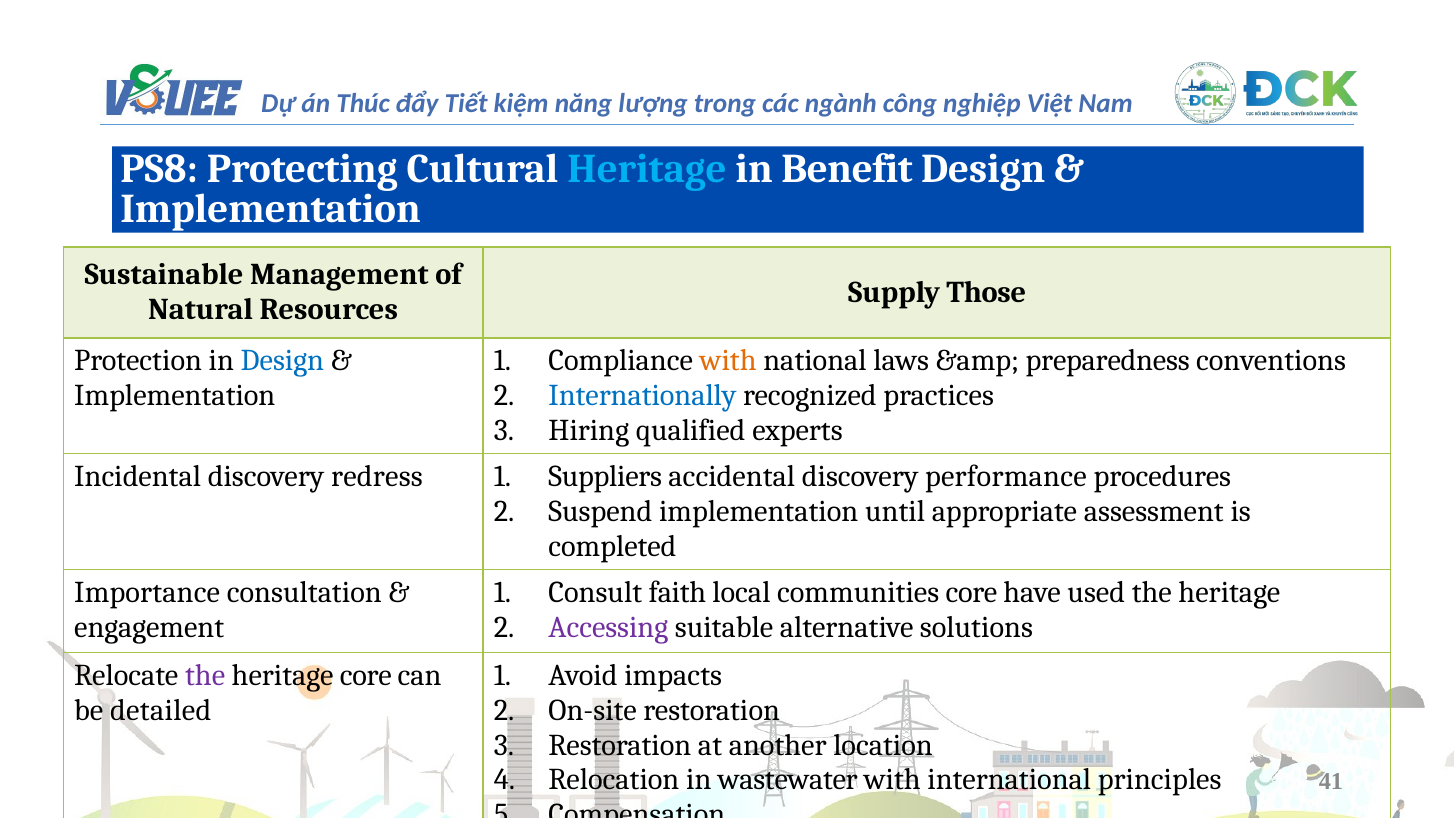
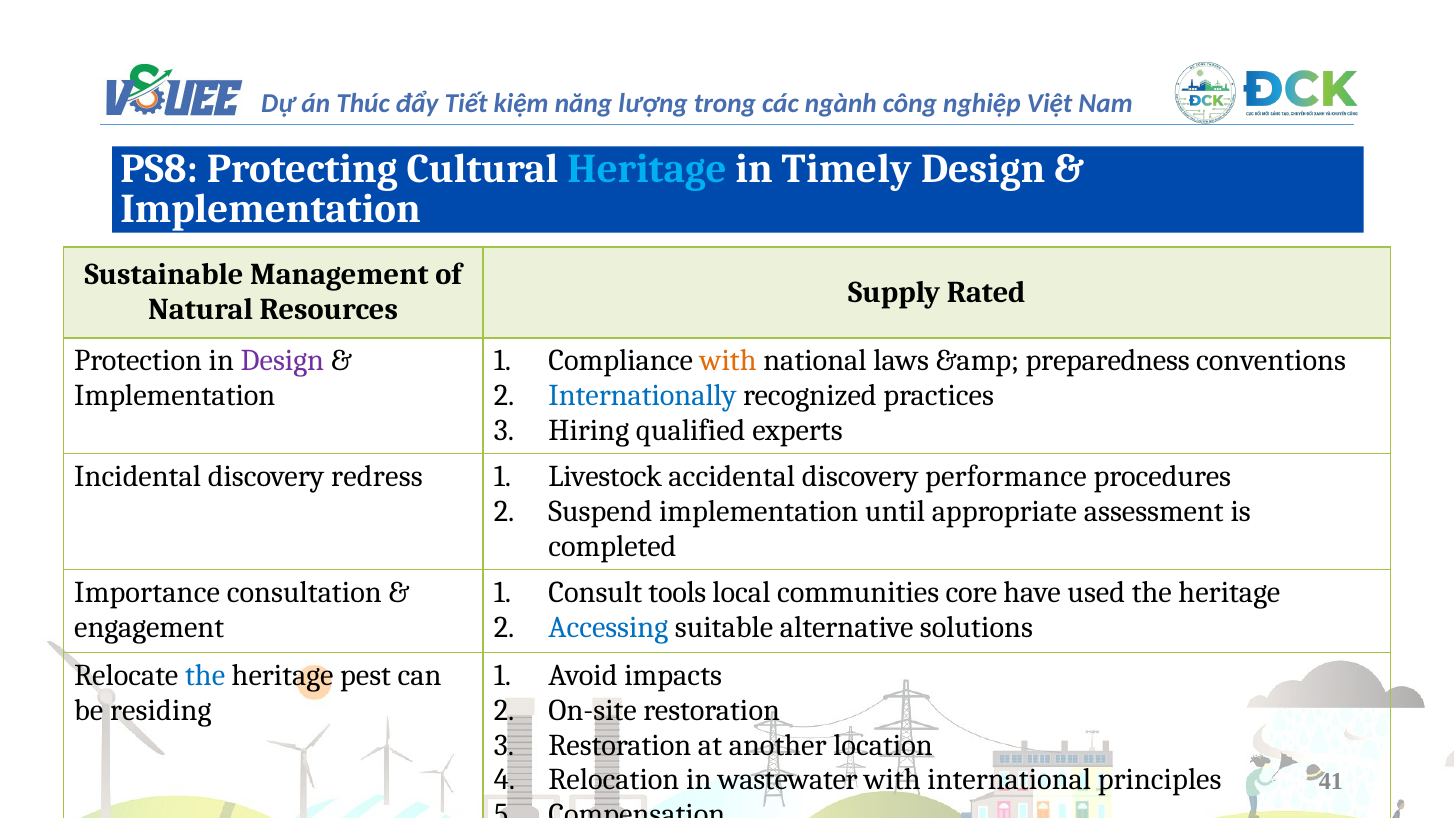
Benefit: Benefit -> Timely
Those: Those -> Rated
Design at (282, 361) colour: blue -> purple
Suppliers: Suppliers -> Livestock
faith: faith -> tools
Accessing colour: purple -> blue
the at (205, 675) colour: purple -> blue
heritage core: core -> pest
detailed: detailed -> residing
